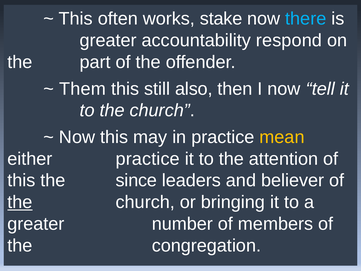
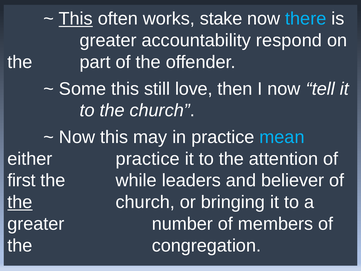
This at (76, 19) underline: none -> present
Them: Them -> Some
also: also -> love
mean colour: yellow -> light blue
this at (21, 180): this -> first
since: since -> while
